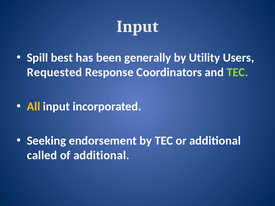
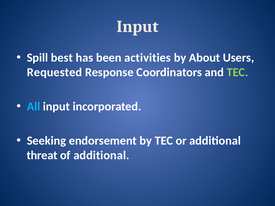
generally: generally -> activities
Utility: Utility -> About
All colour: yellow -> light blue
called: called -> threat
